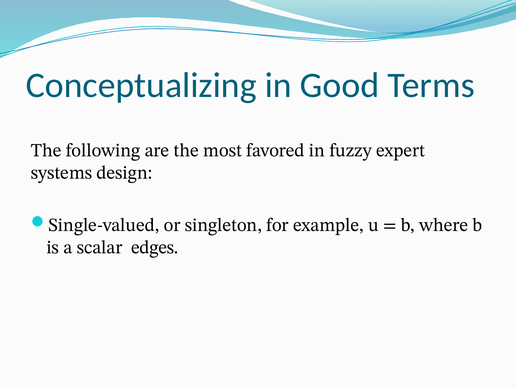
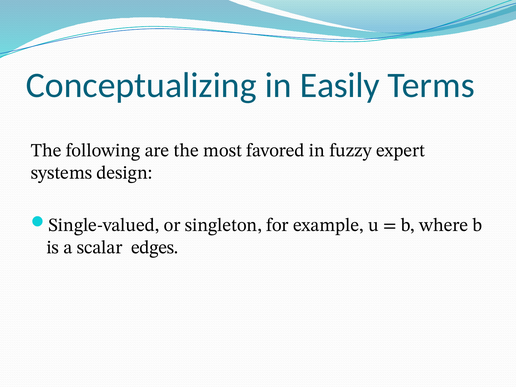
Good: Good -> Easily
